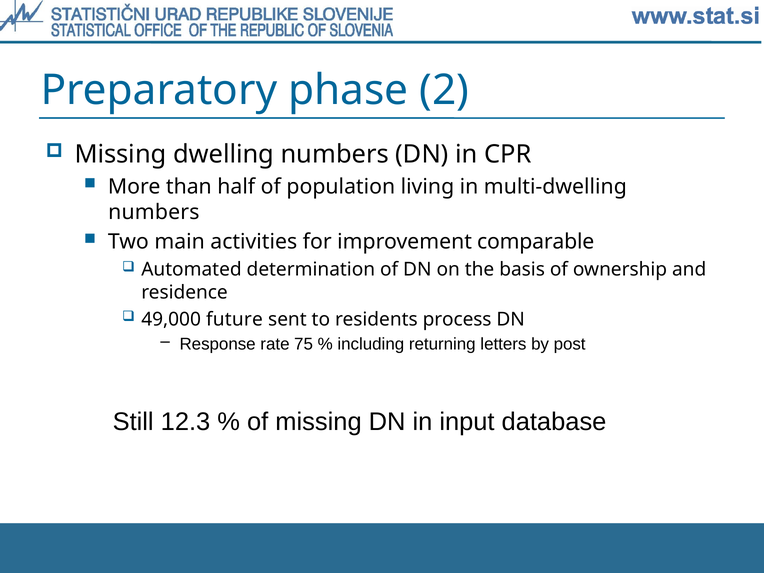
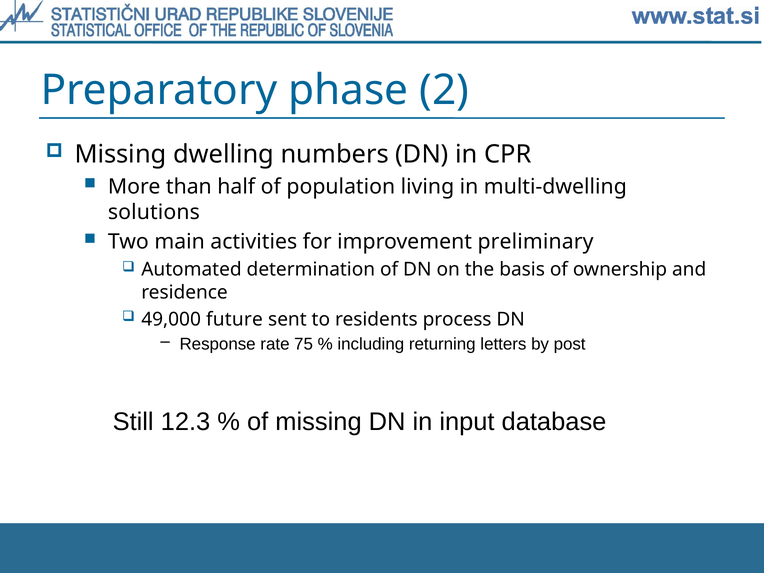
numbers at (154, 212): numbers -> solutions
comparable: comparable -> preliminary
